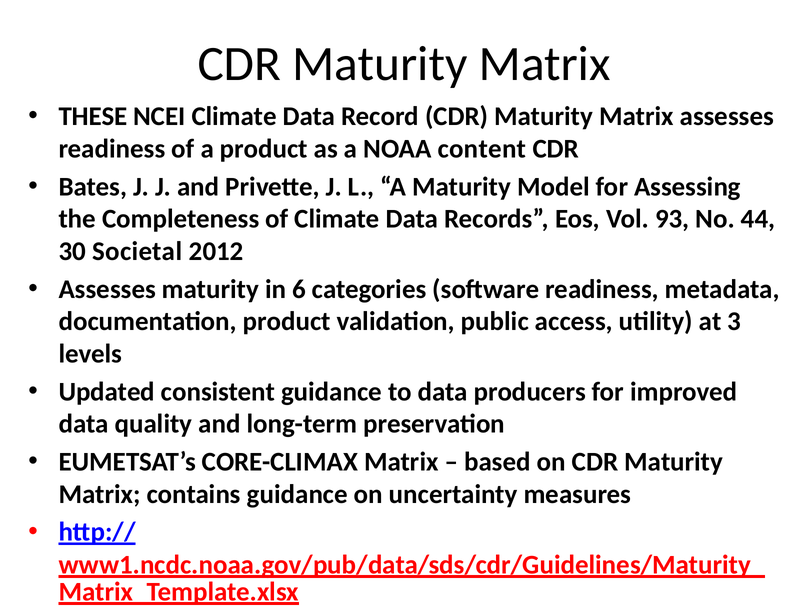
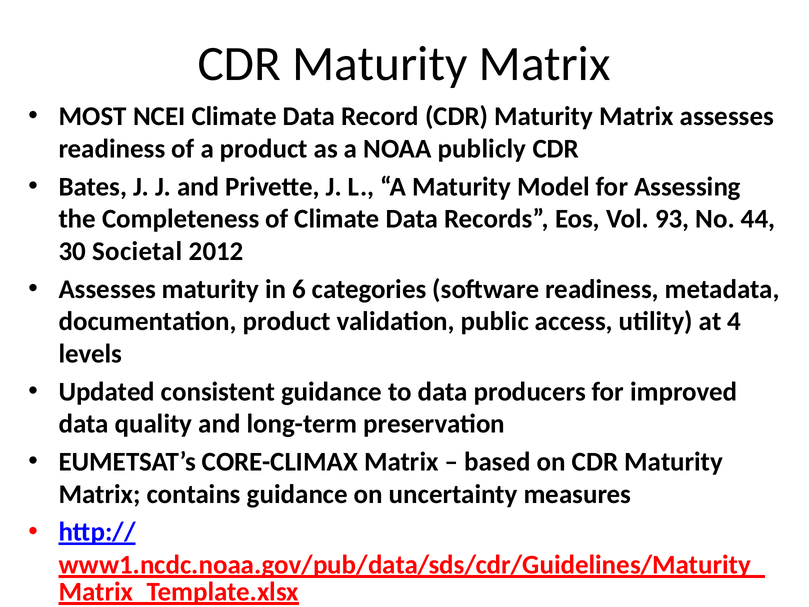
THESE: THESE -> MOST
content: content -> publicly
3: 3 -> 4
